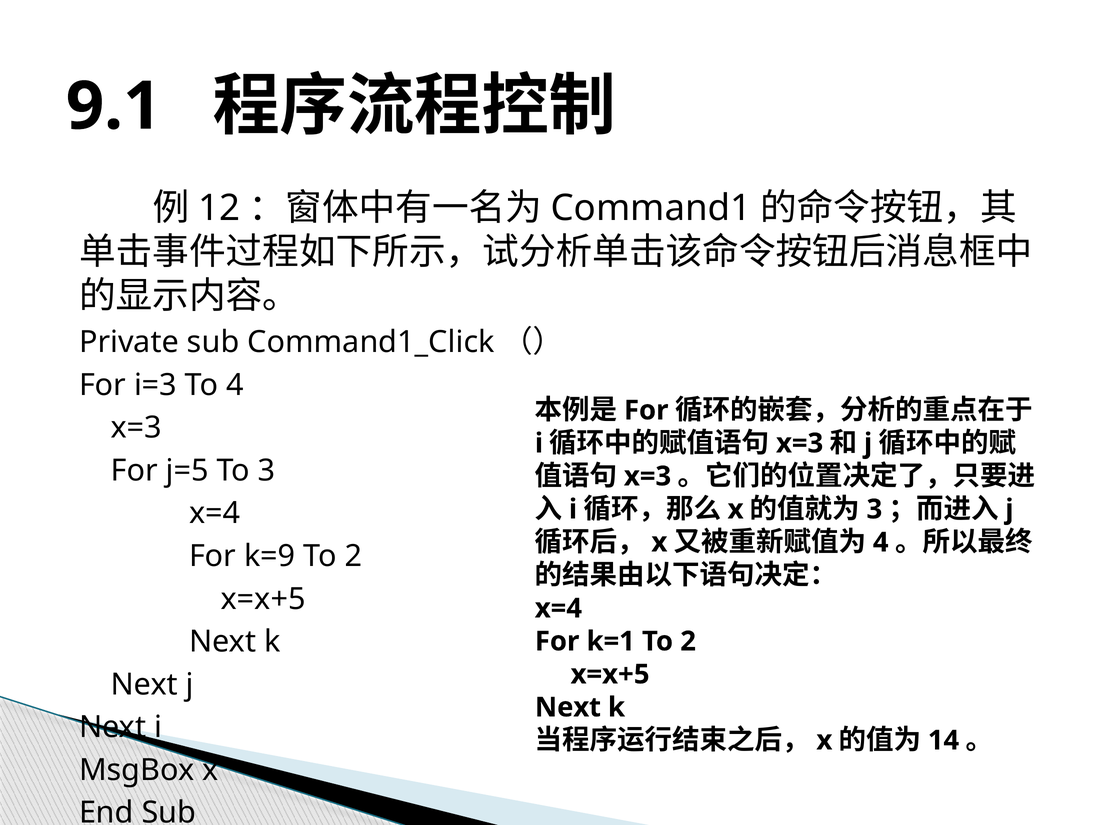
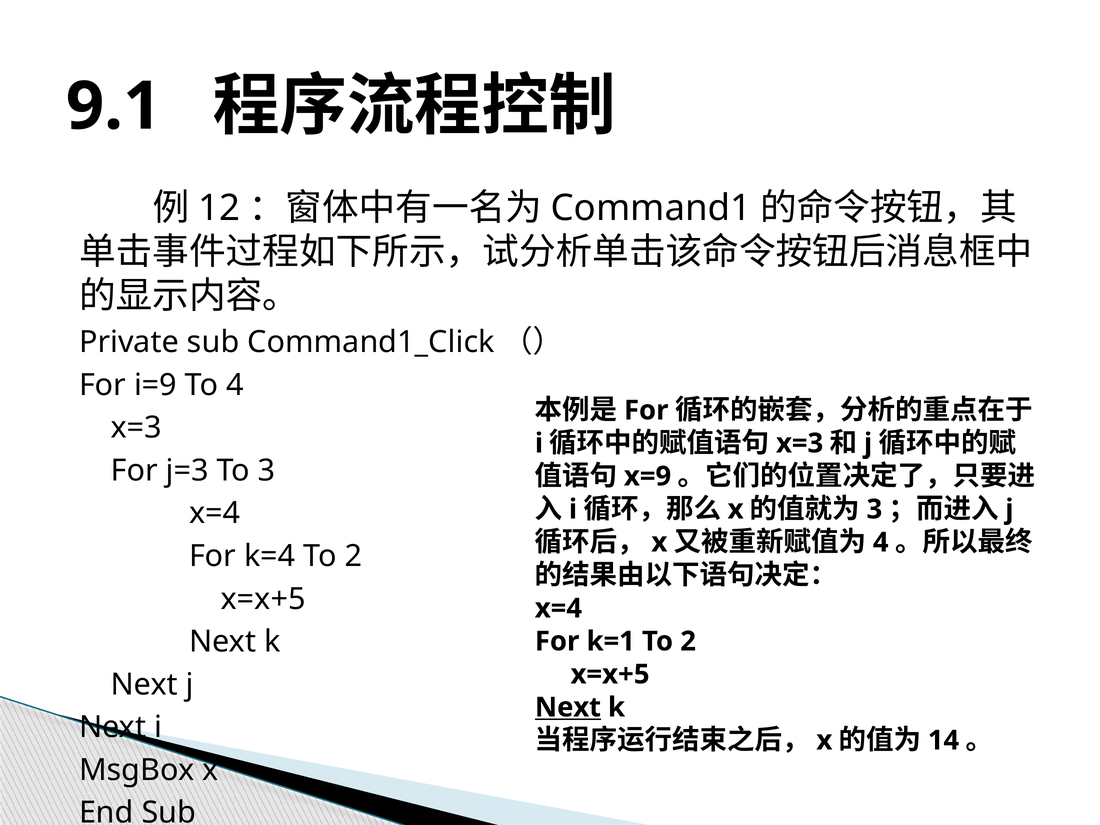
i=3: i=3 -> i=9
j=5: j=5 -> j=3
x=3 at (648, 476): x=3 -> x=9
k=9: k=9 -> k=4
Next at (568, 707) underline: none -> present
